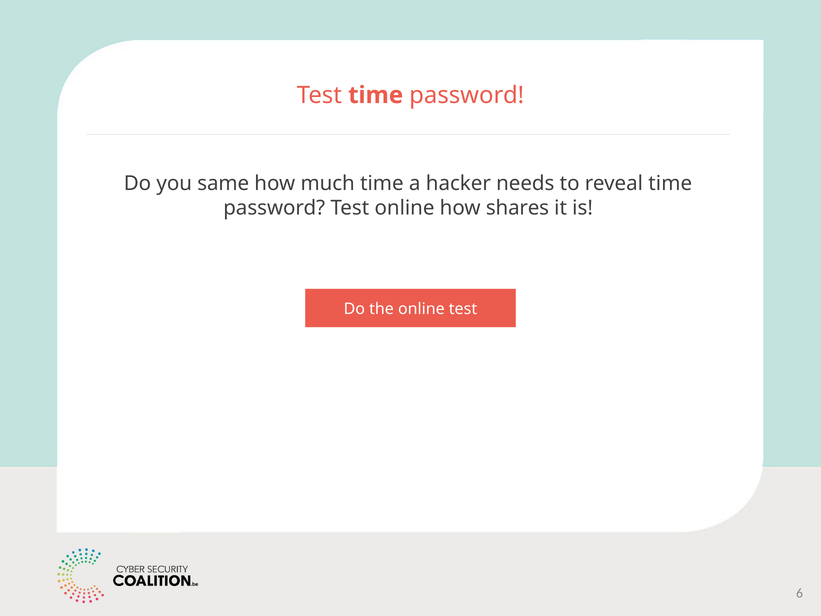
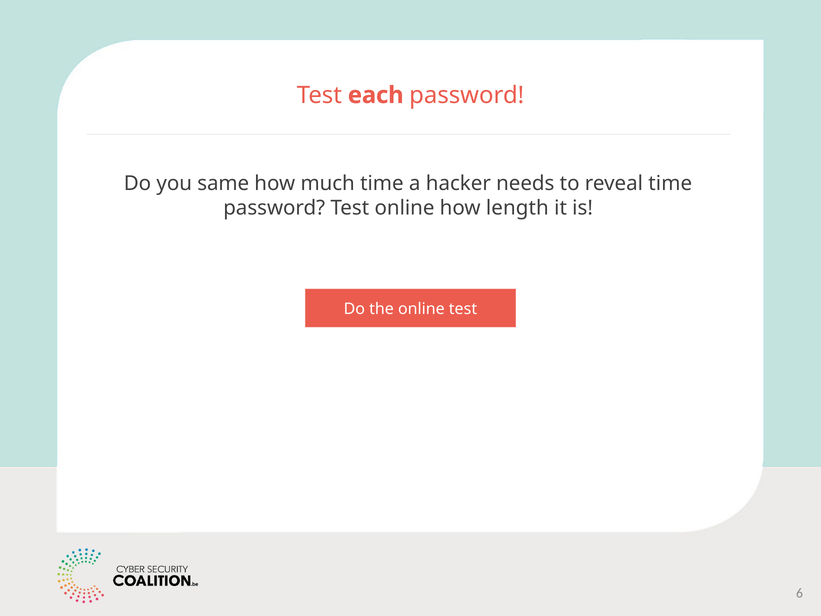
Test time: time -> each
shares: shares -> length
